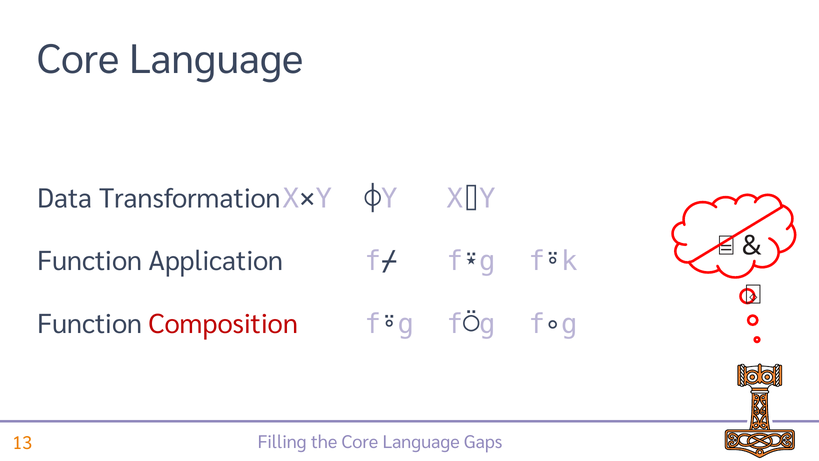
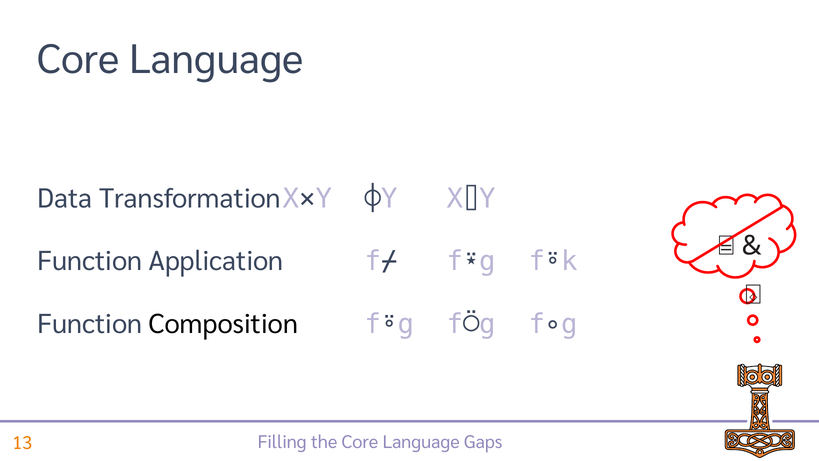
Composition colour: red -> black
